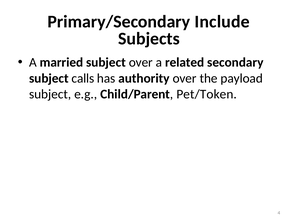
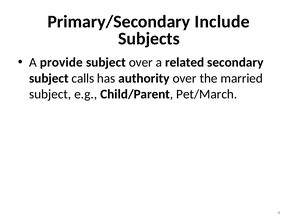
married: married -> provide
payload: payload -> married
Pet/Token: Pet/Token -> Pet/March
